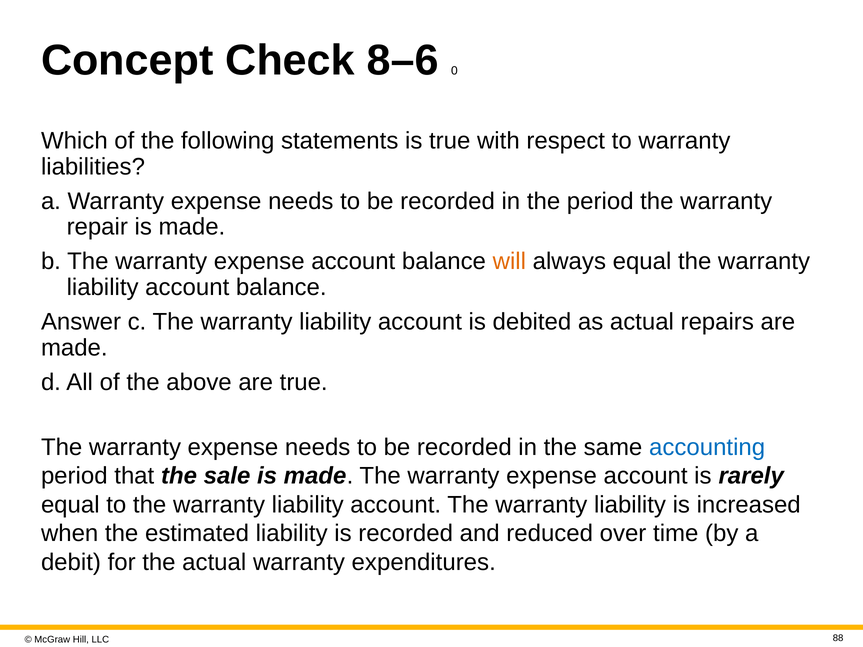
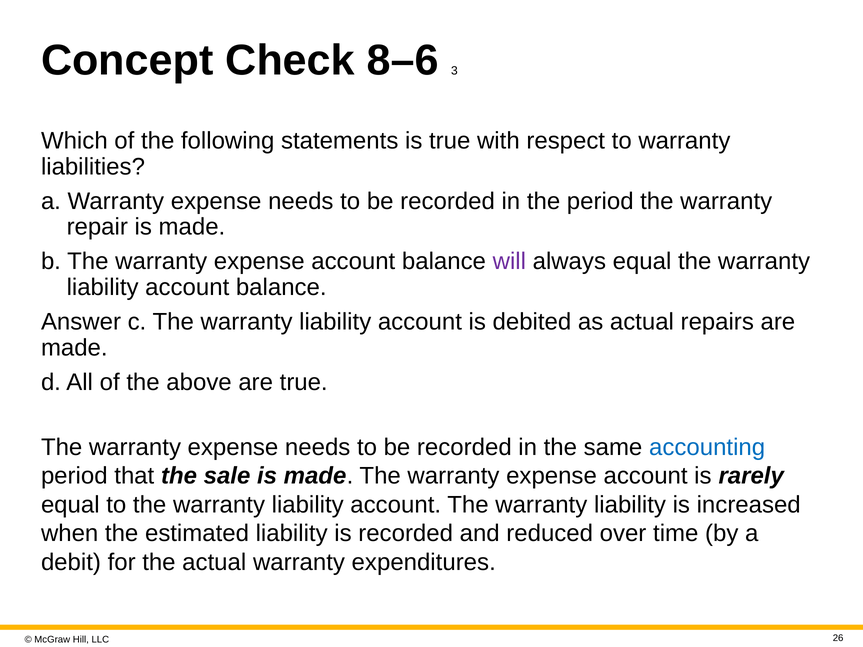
0: 0 -> 3
will colour: orange -> purple
88: 88 -> 26
